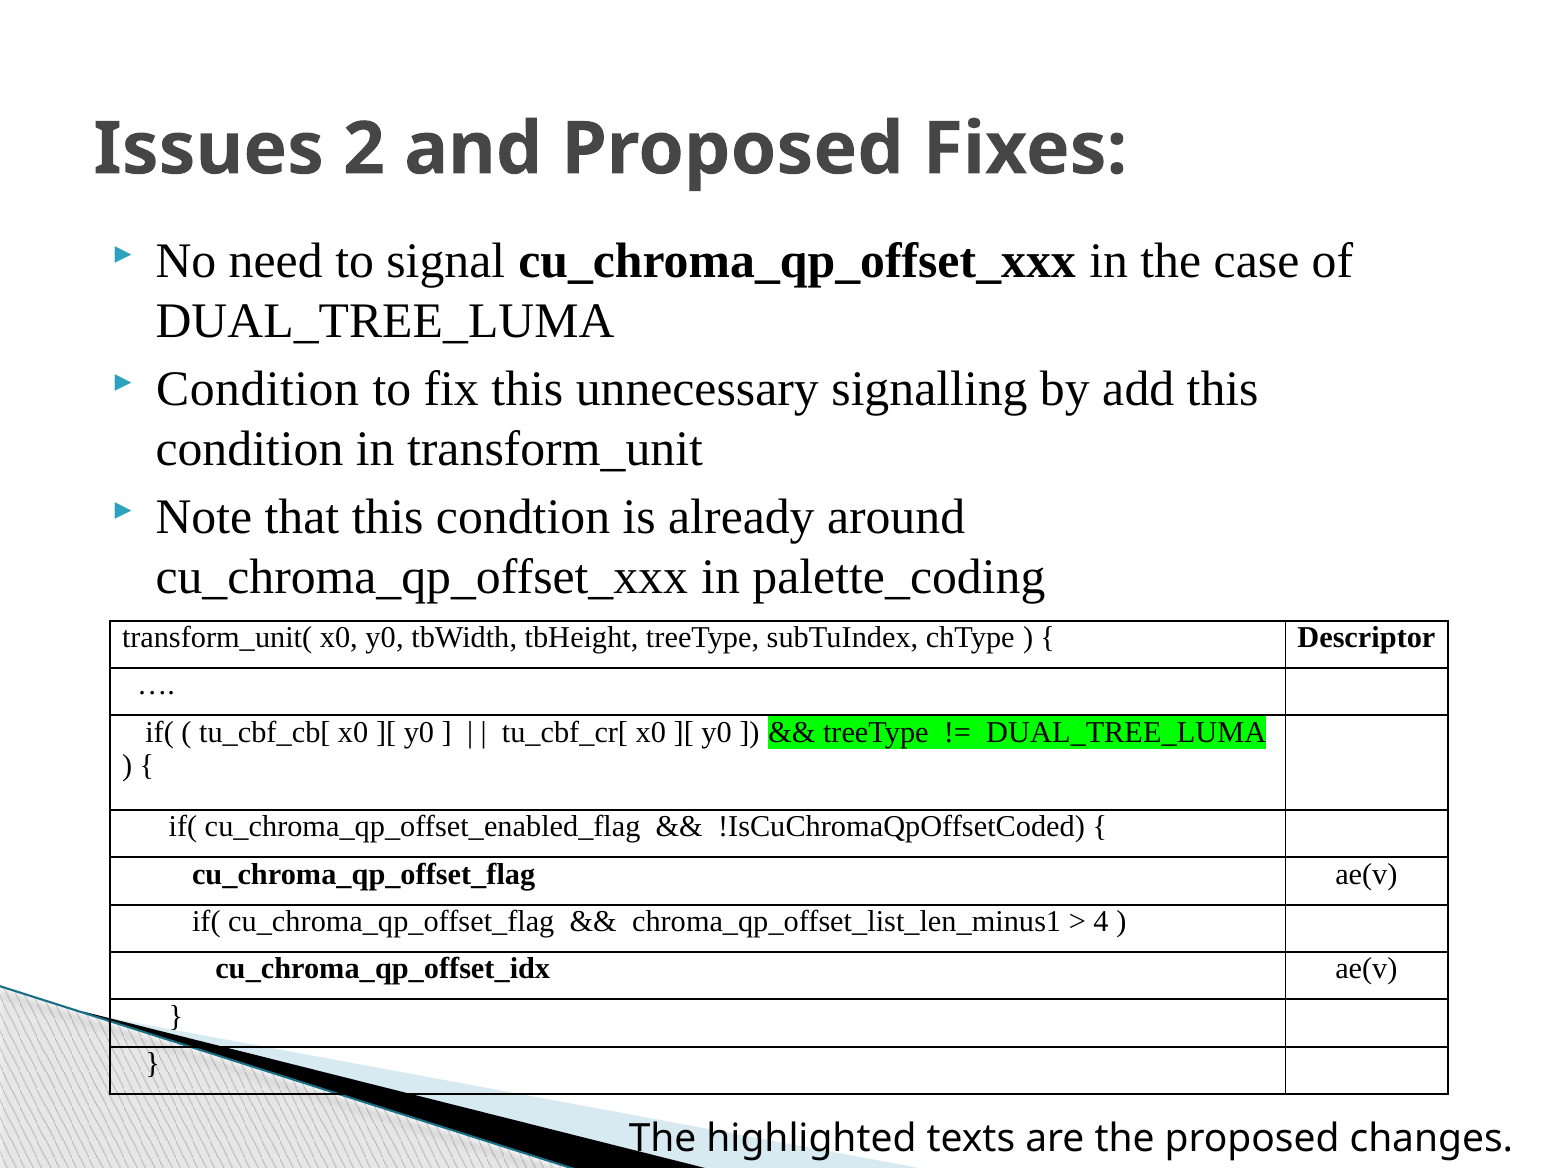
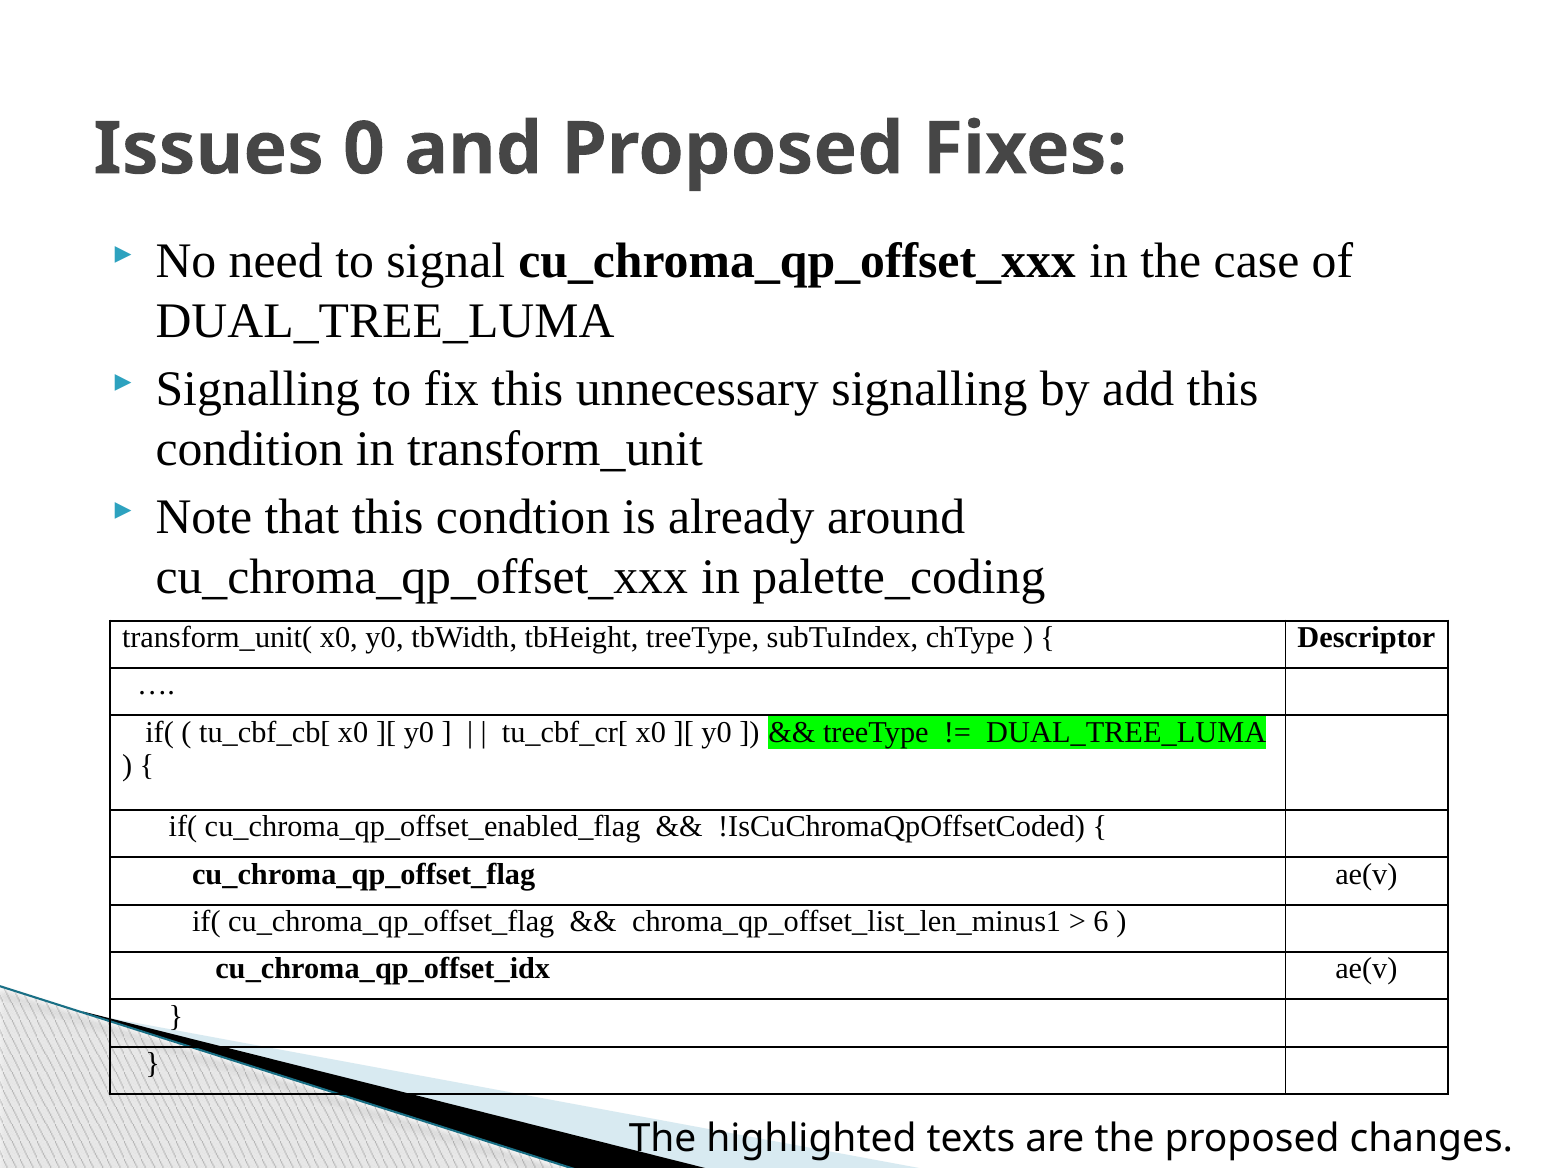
2: 2 -> 0
Condition at (258, 390): Condition -> Signalling
4: 4 -> 6
